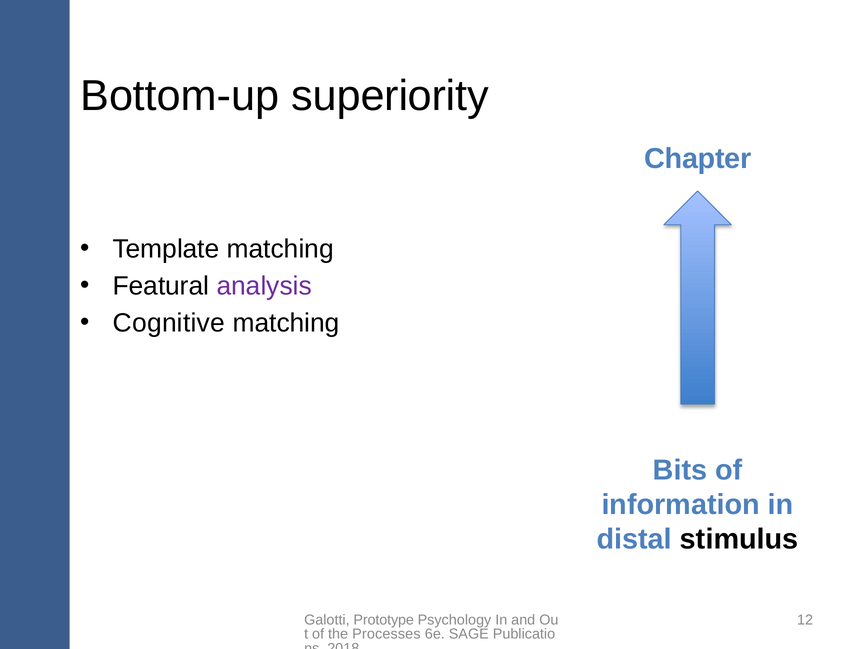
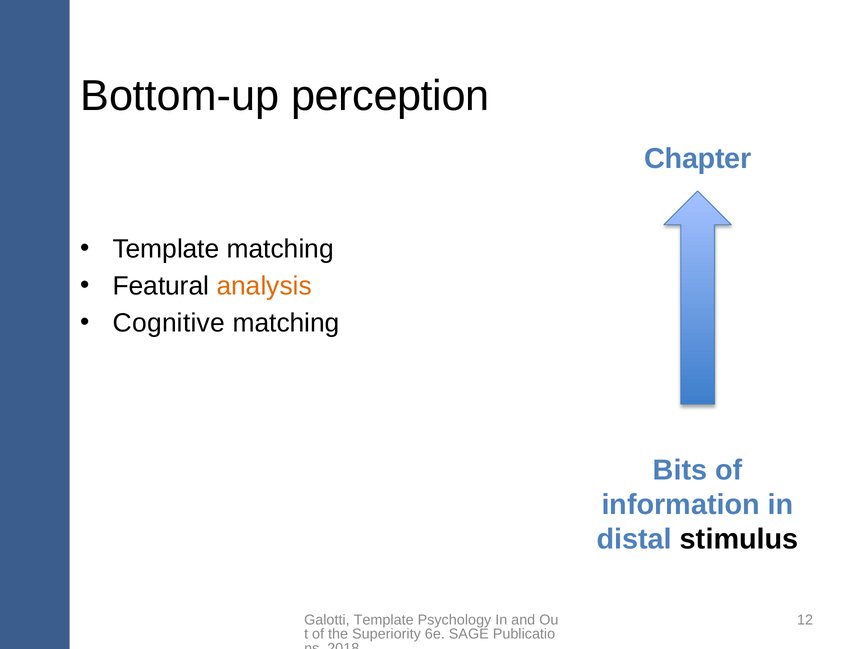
superiority: superiority -> perception
analysis colour: purple -> orange
Galotti Prototype: Prototype -> Template
Processes: Processes -> Superiority
